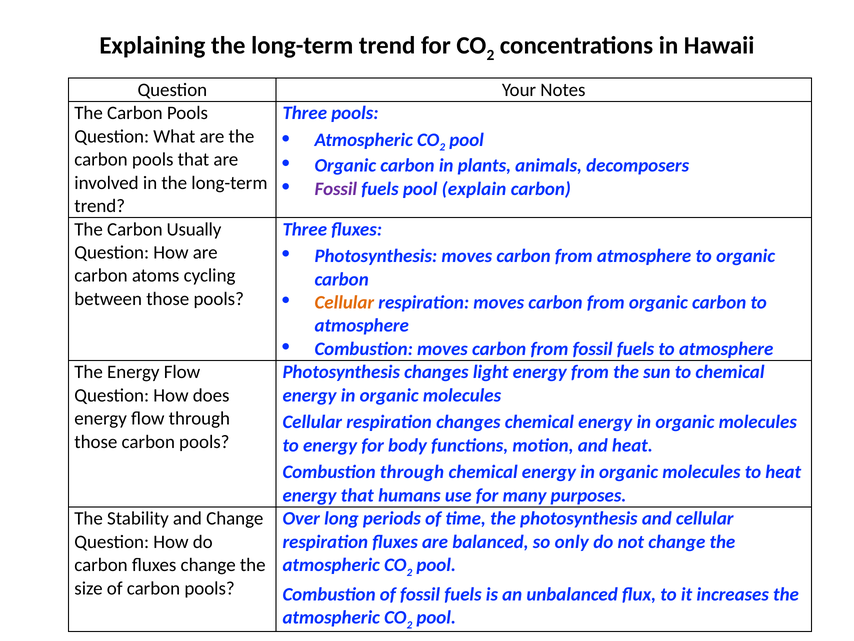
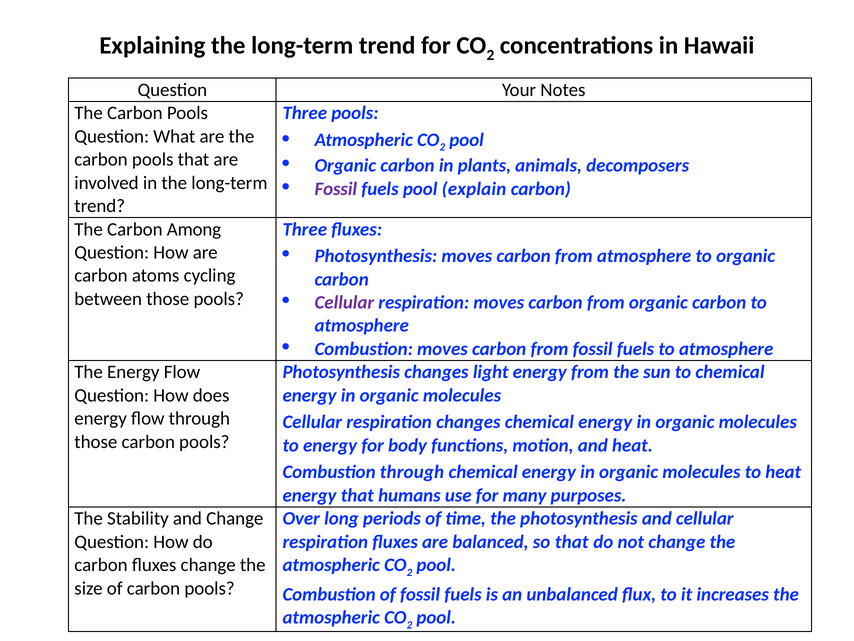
Usually: Usually -> Among
Cellular at (344, 302) colour: orange -> purple
so only: only -> that
